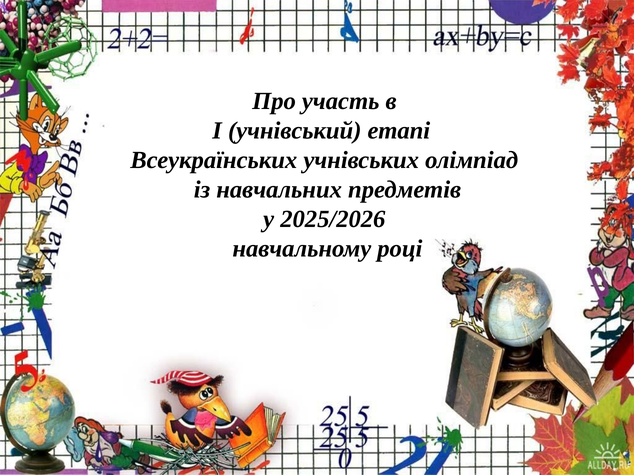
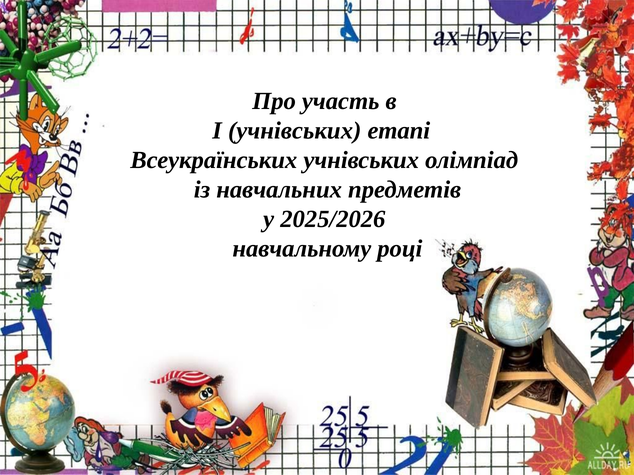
І учнівський: учнівський -> учнівських
